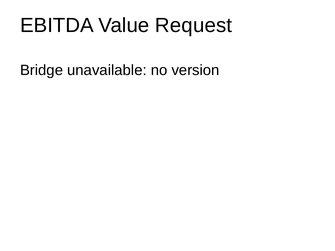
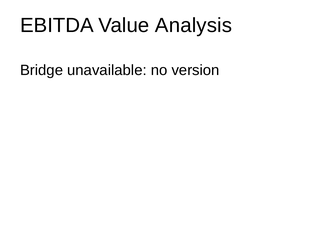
Request: Request -> Analysis
